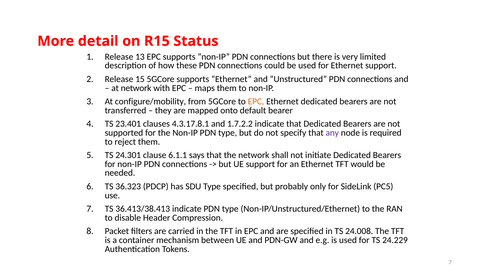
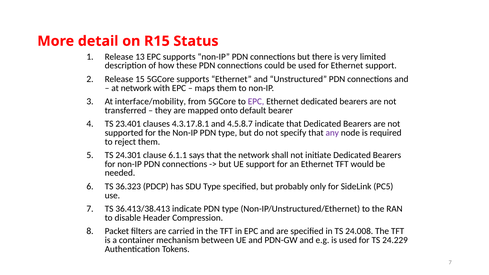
configure/mobility: configure/mobility -> interface/mobility
EPC at (256, 101) colour: orange -> purple
1.7.2.2: 1.7.2.2 -> 4.5.8.7
